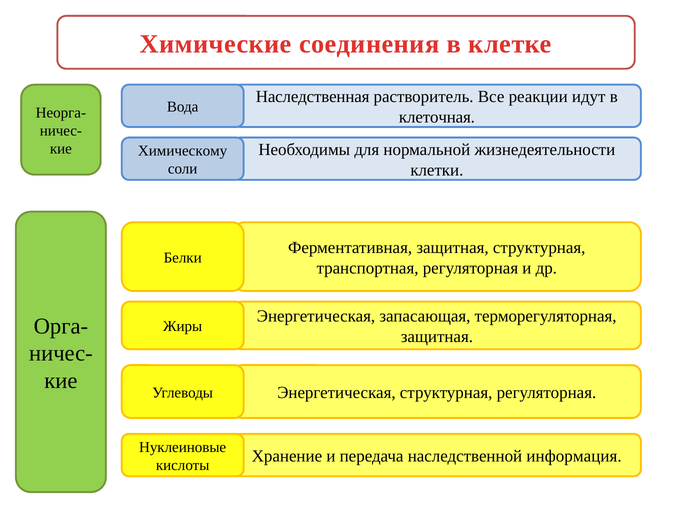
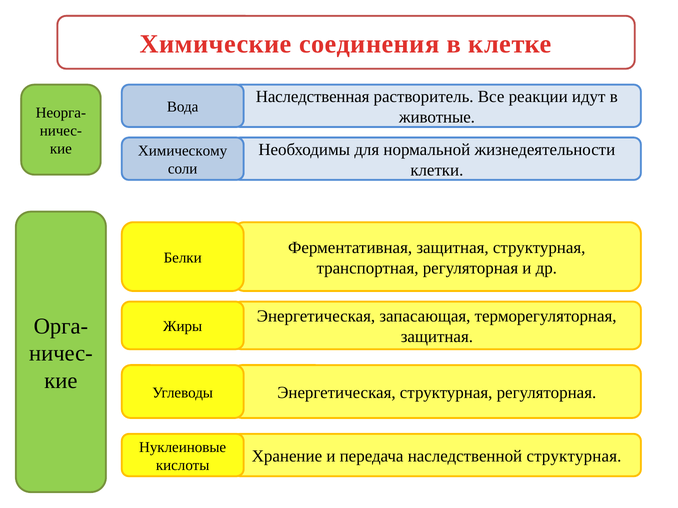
клеточная: клеточная -> животные
наследственной информация: информация -> структурная
